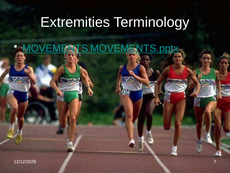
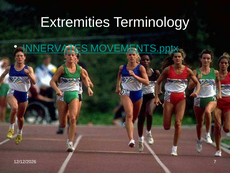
MOVEMENTS: MOVEMENTS -> INNERVATES
